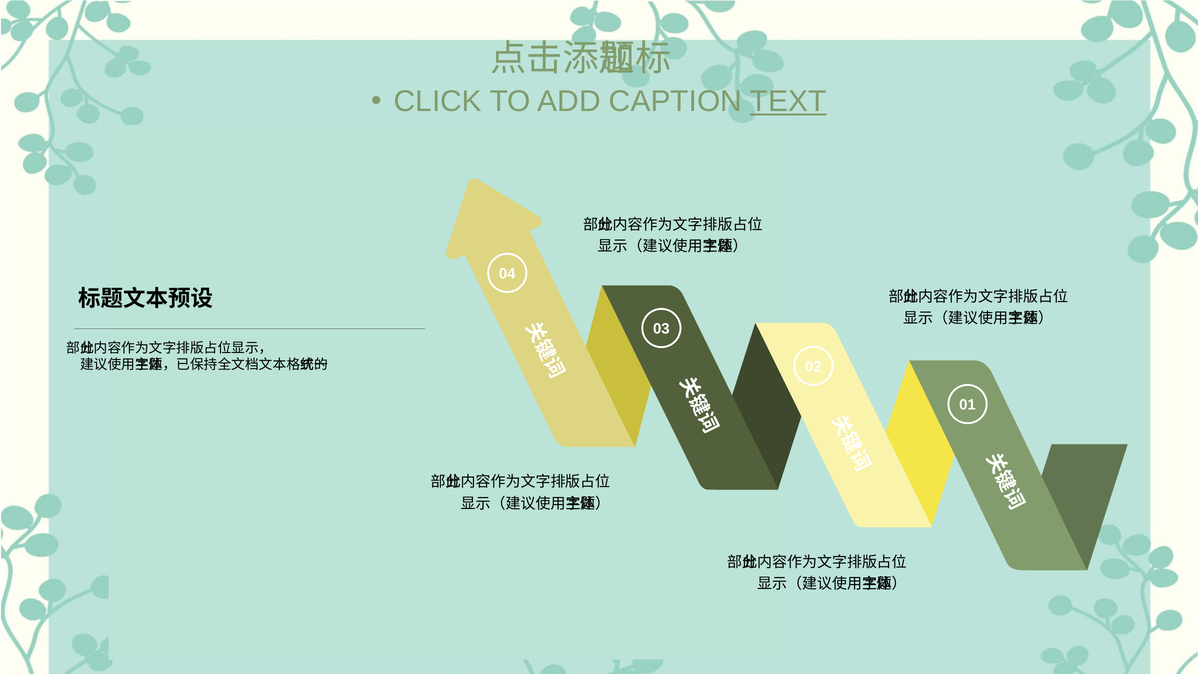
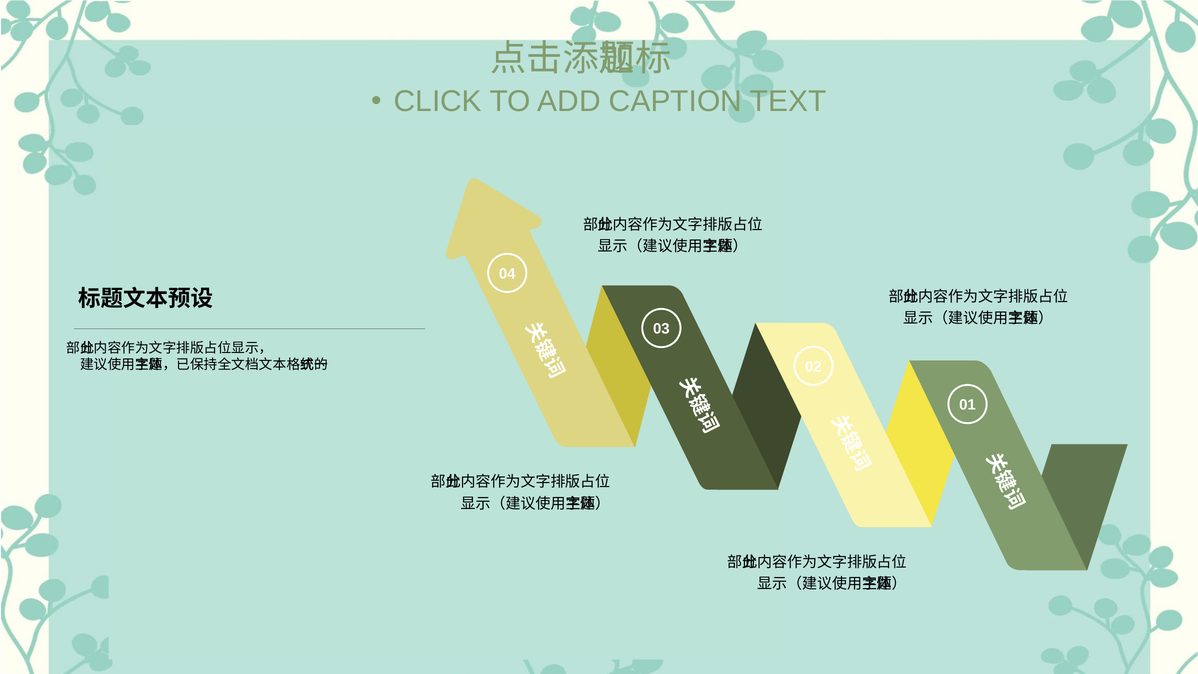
TEXT underline: present -> none
